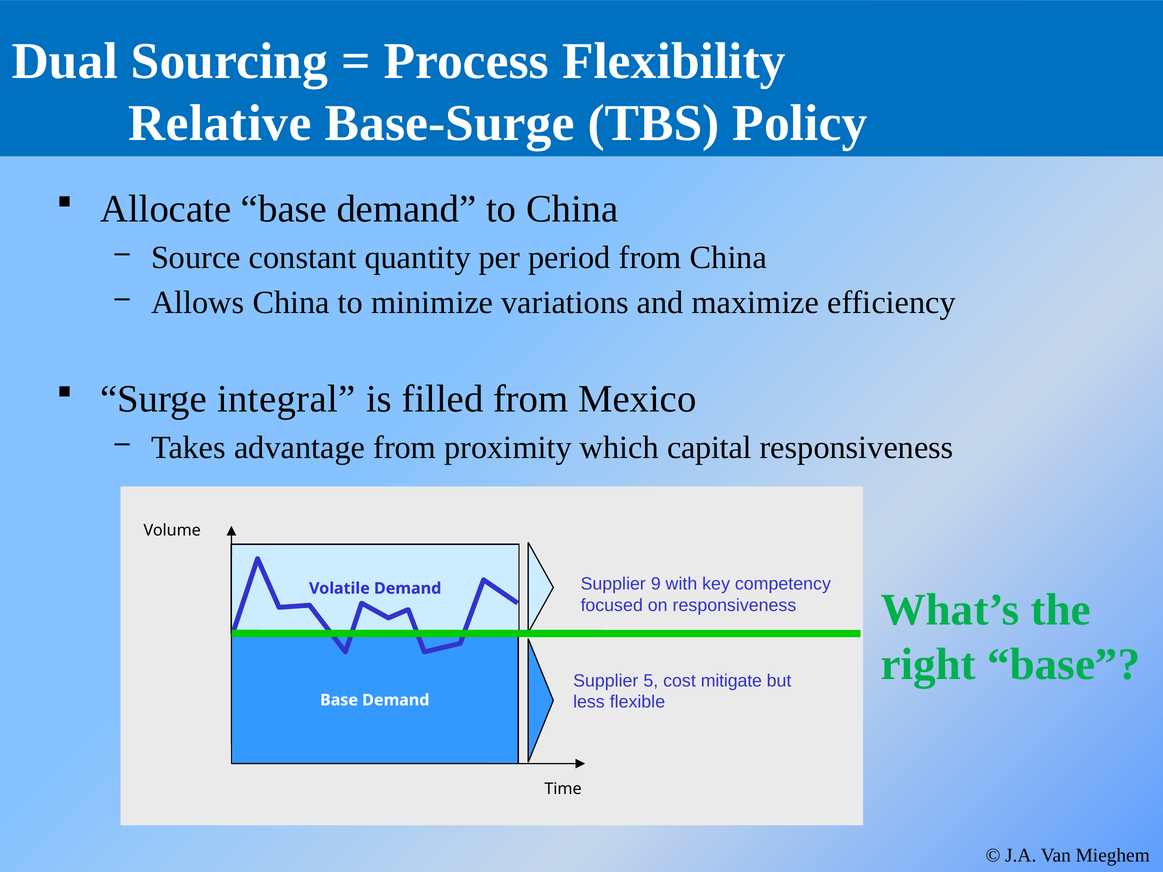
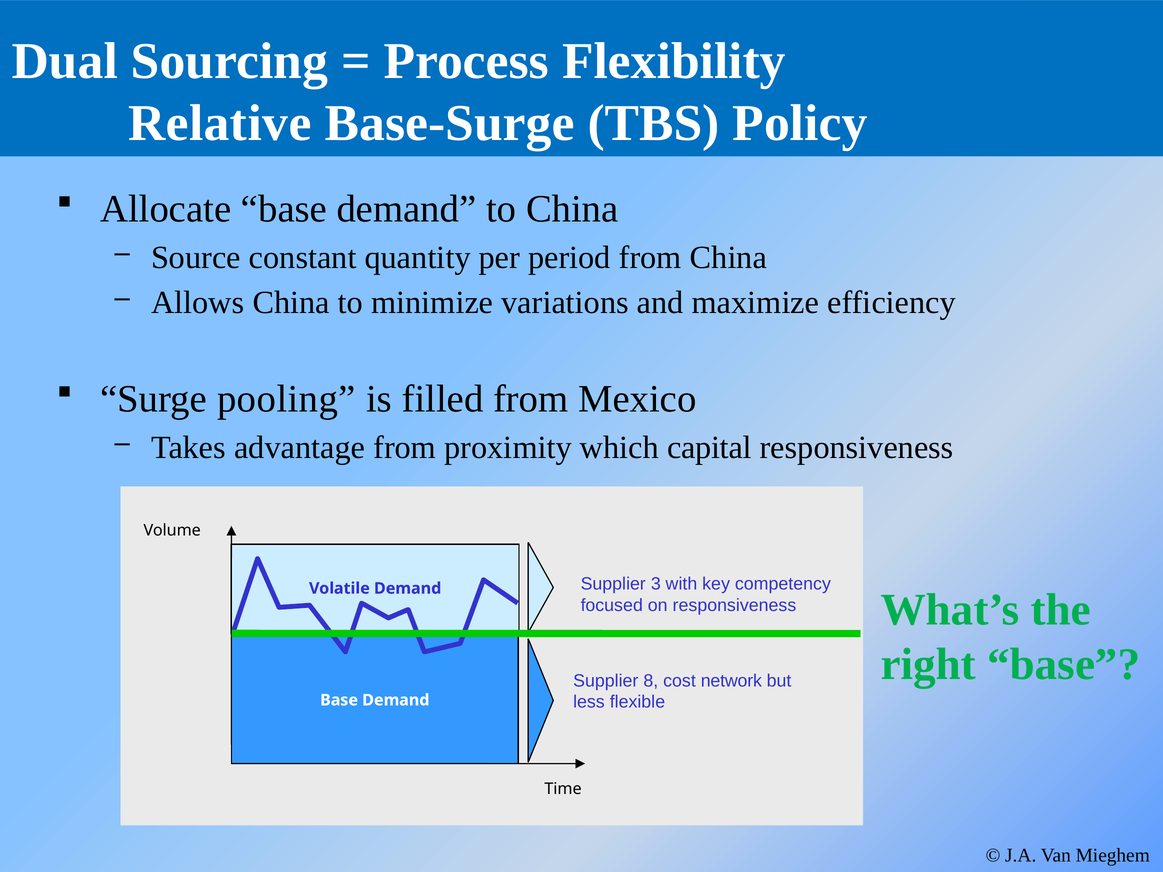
integral: integral -> pooling
9: 9 -> 3
5: 5 -> 8
mitigate: mitigate -> network
